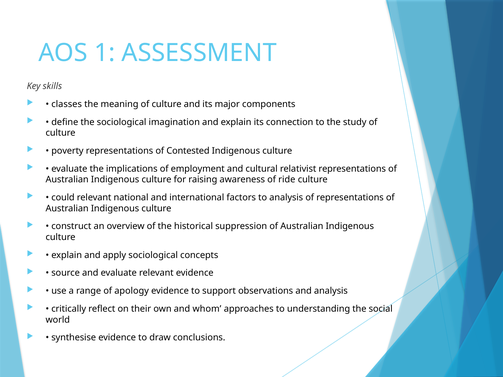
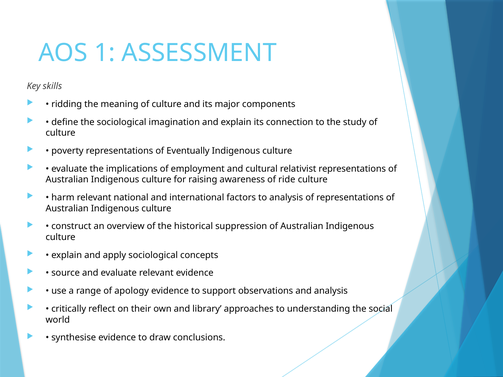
classes: classes -> ridding
Contested: Contested -> Eventually
could: could -> harm
whom: whom -> library
